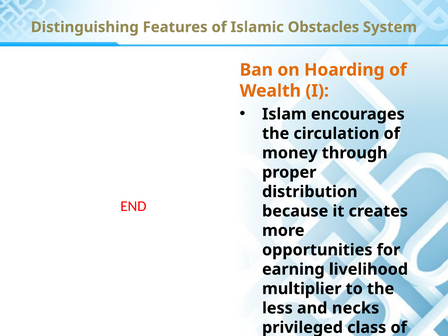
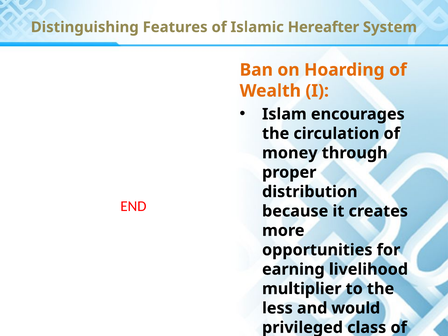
Obstacles: Obstacles -> Hereafter
necks: necks -> would
